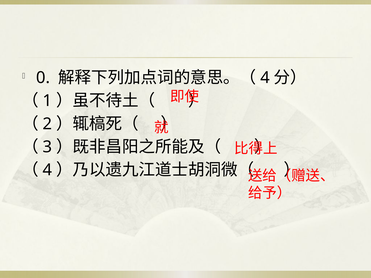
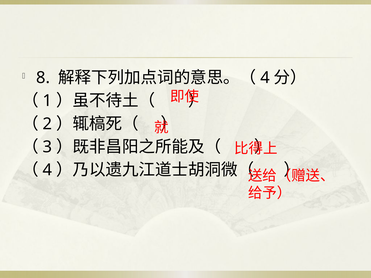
0: 0 -> 8
